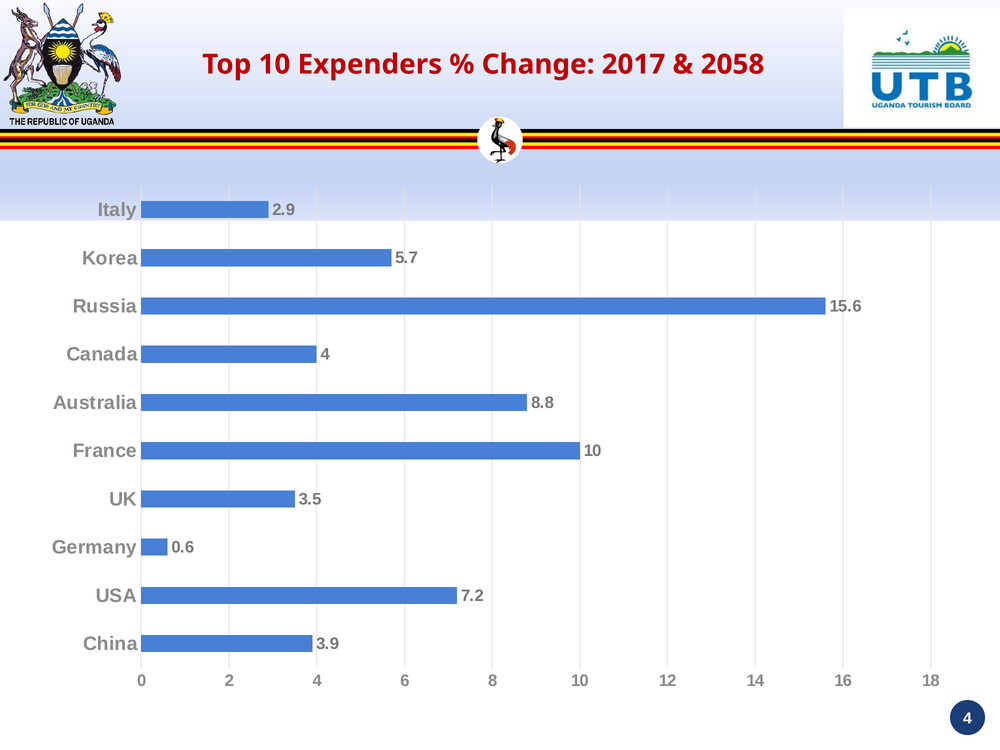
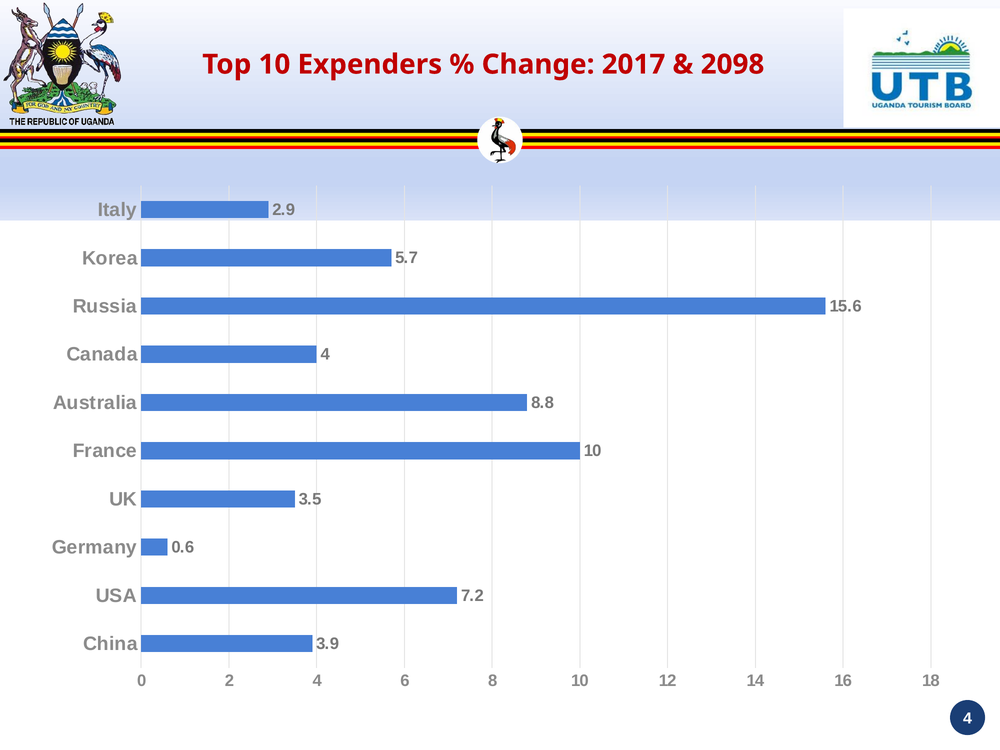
2058: 2058 -> 2098
